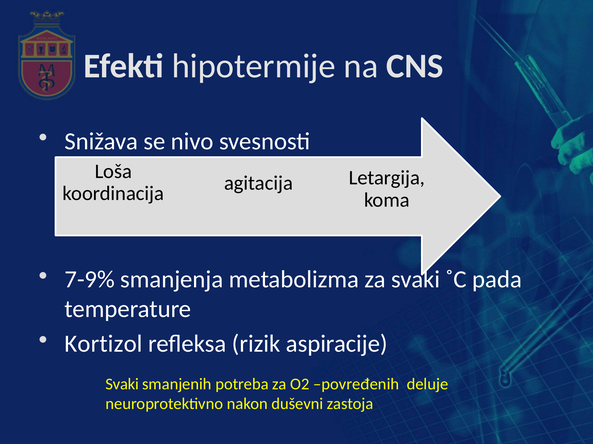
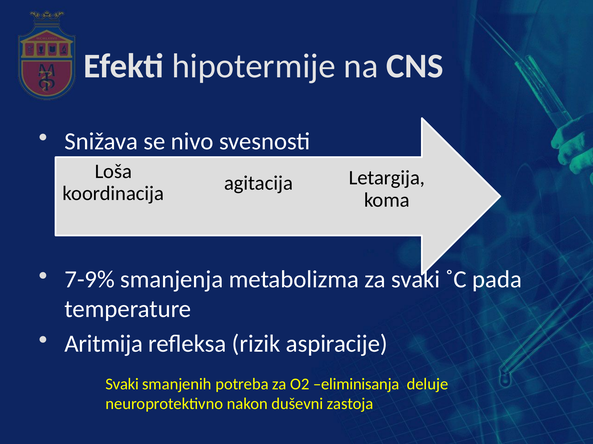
Kortizol: Kortizol -> Aritmija
povređenih: povređenih -> eliminisanja
